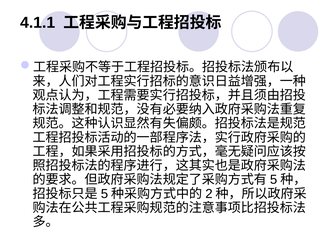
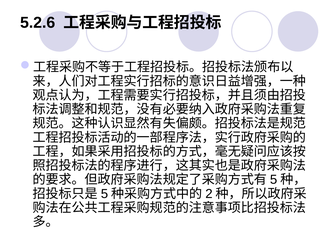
4.1.1: 4.1.1 -> 5.2.6
